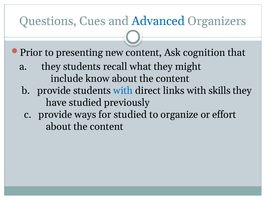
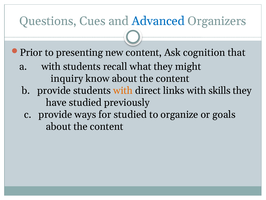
a they: they -> with
include: include -> inquiry
with at (123, 90) colour: blue -> orange
effort: effort -> goals
